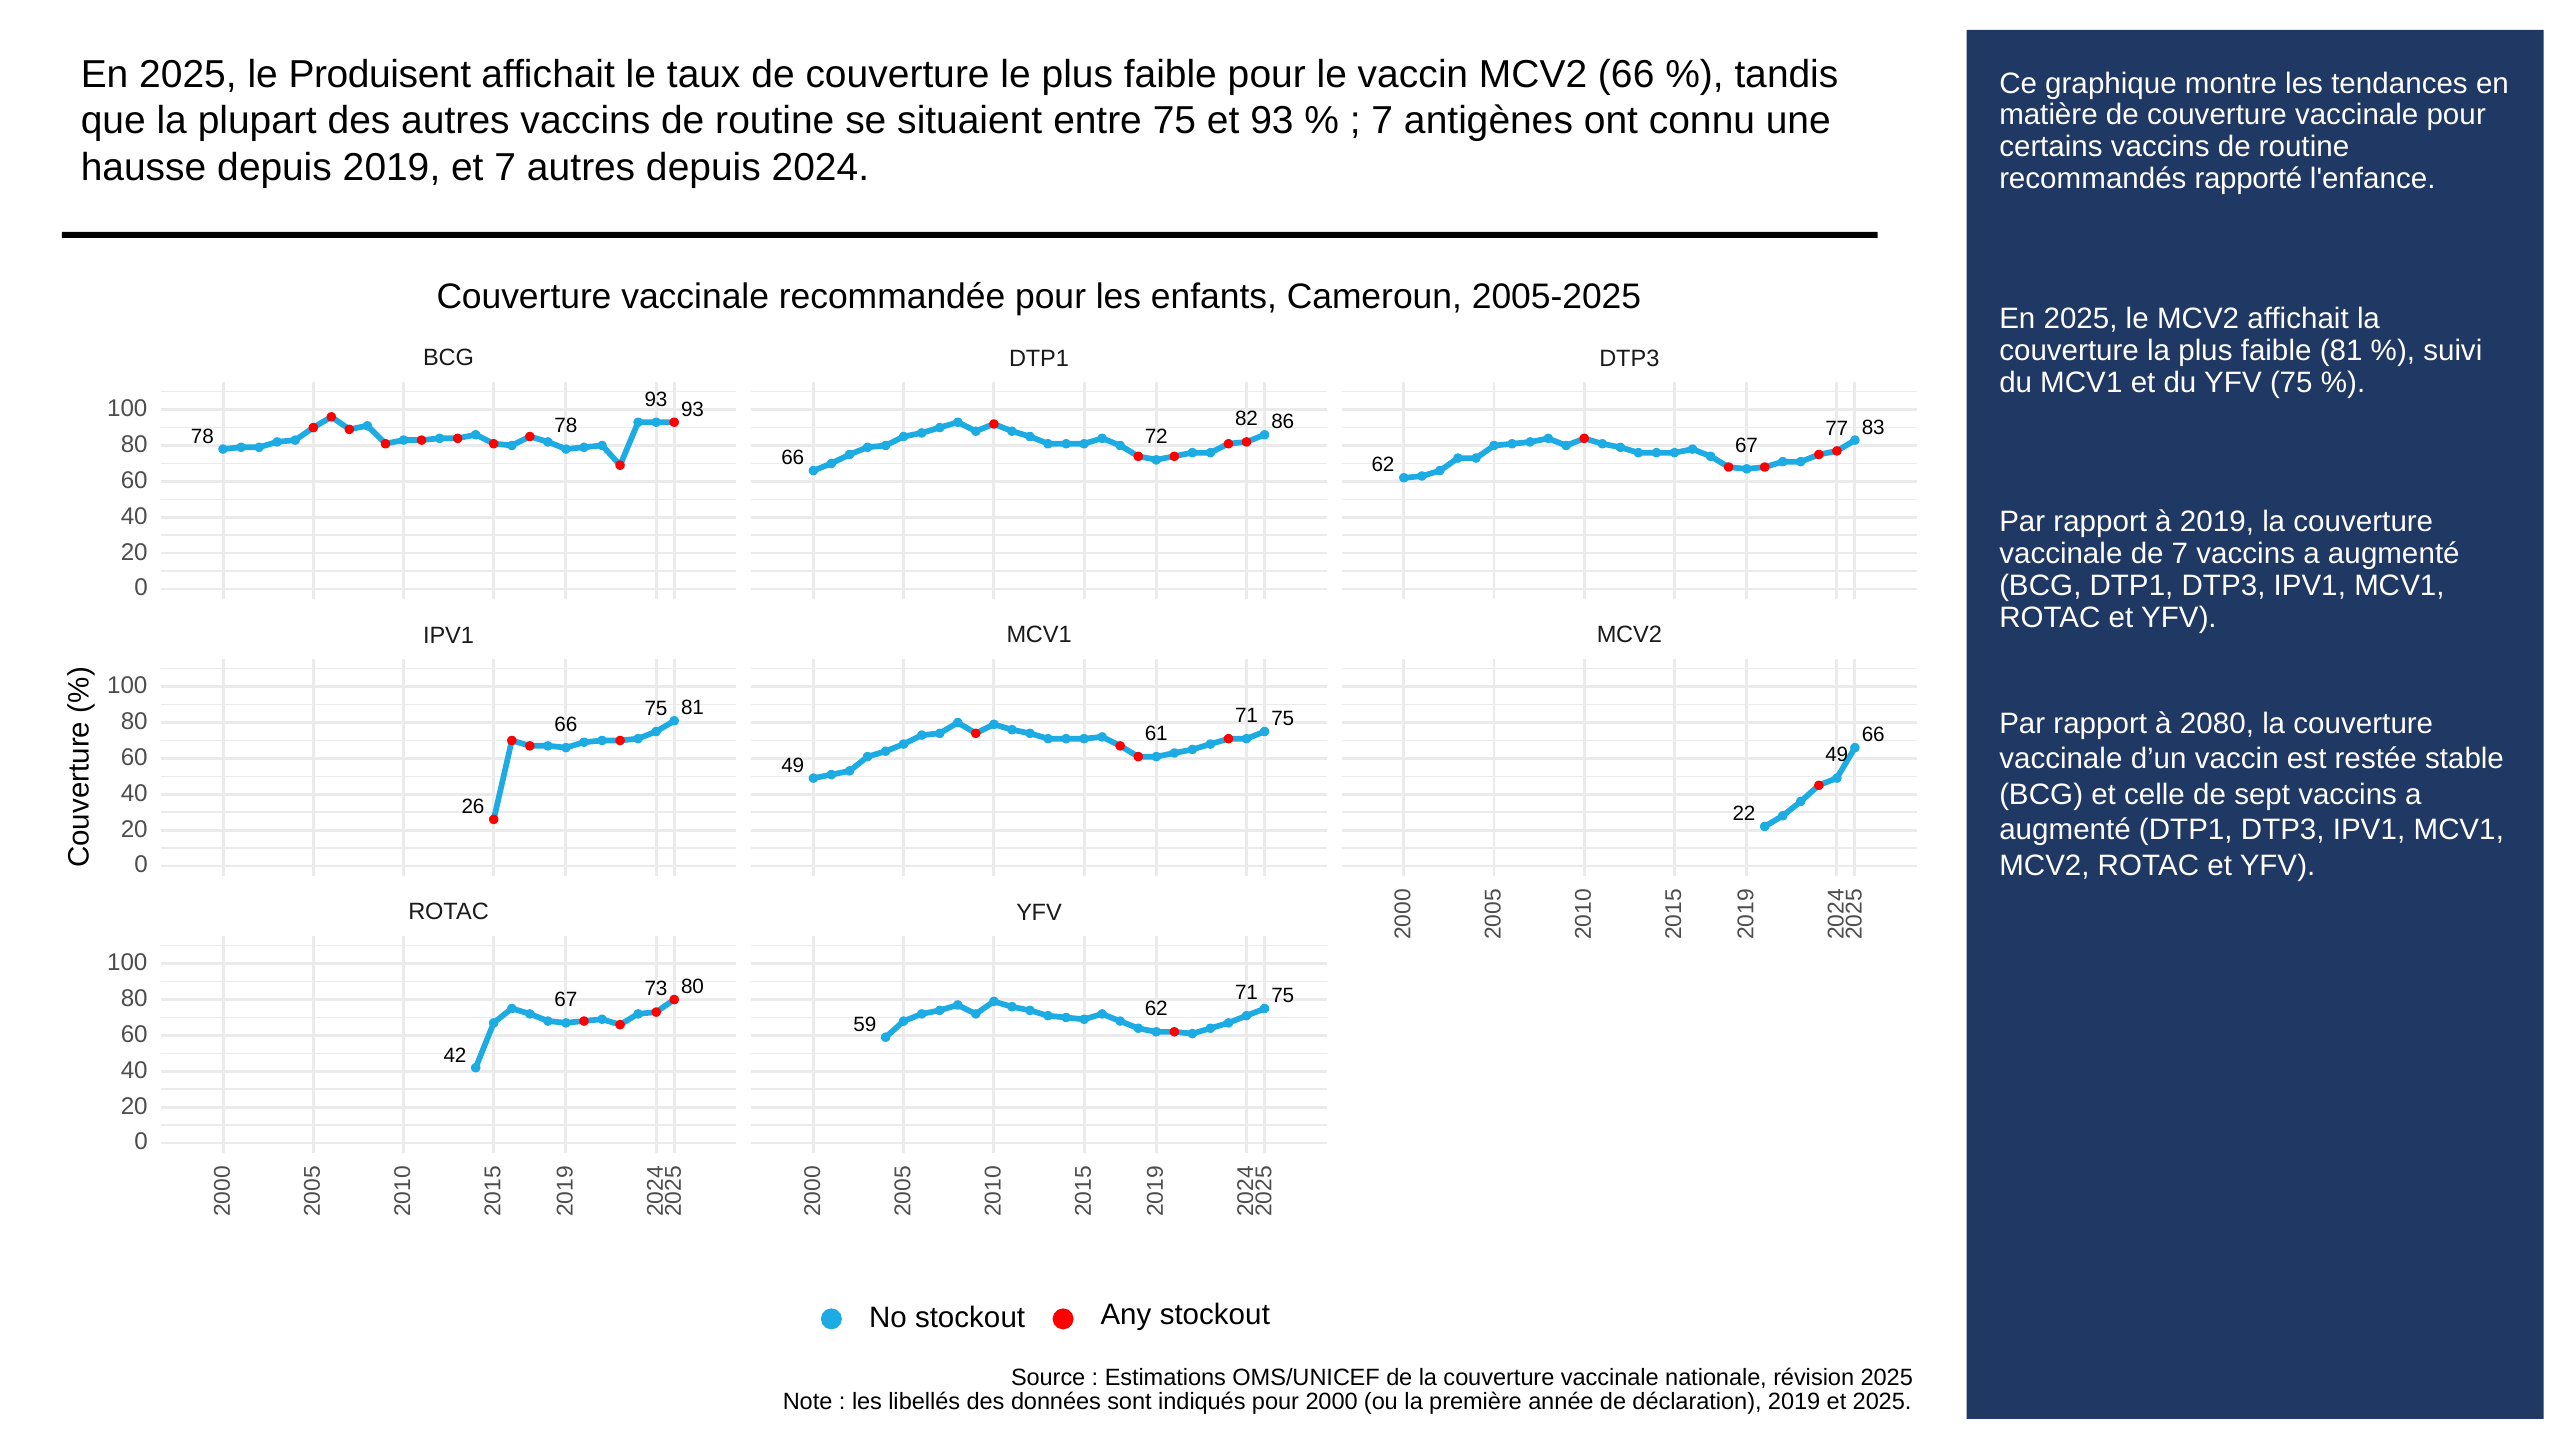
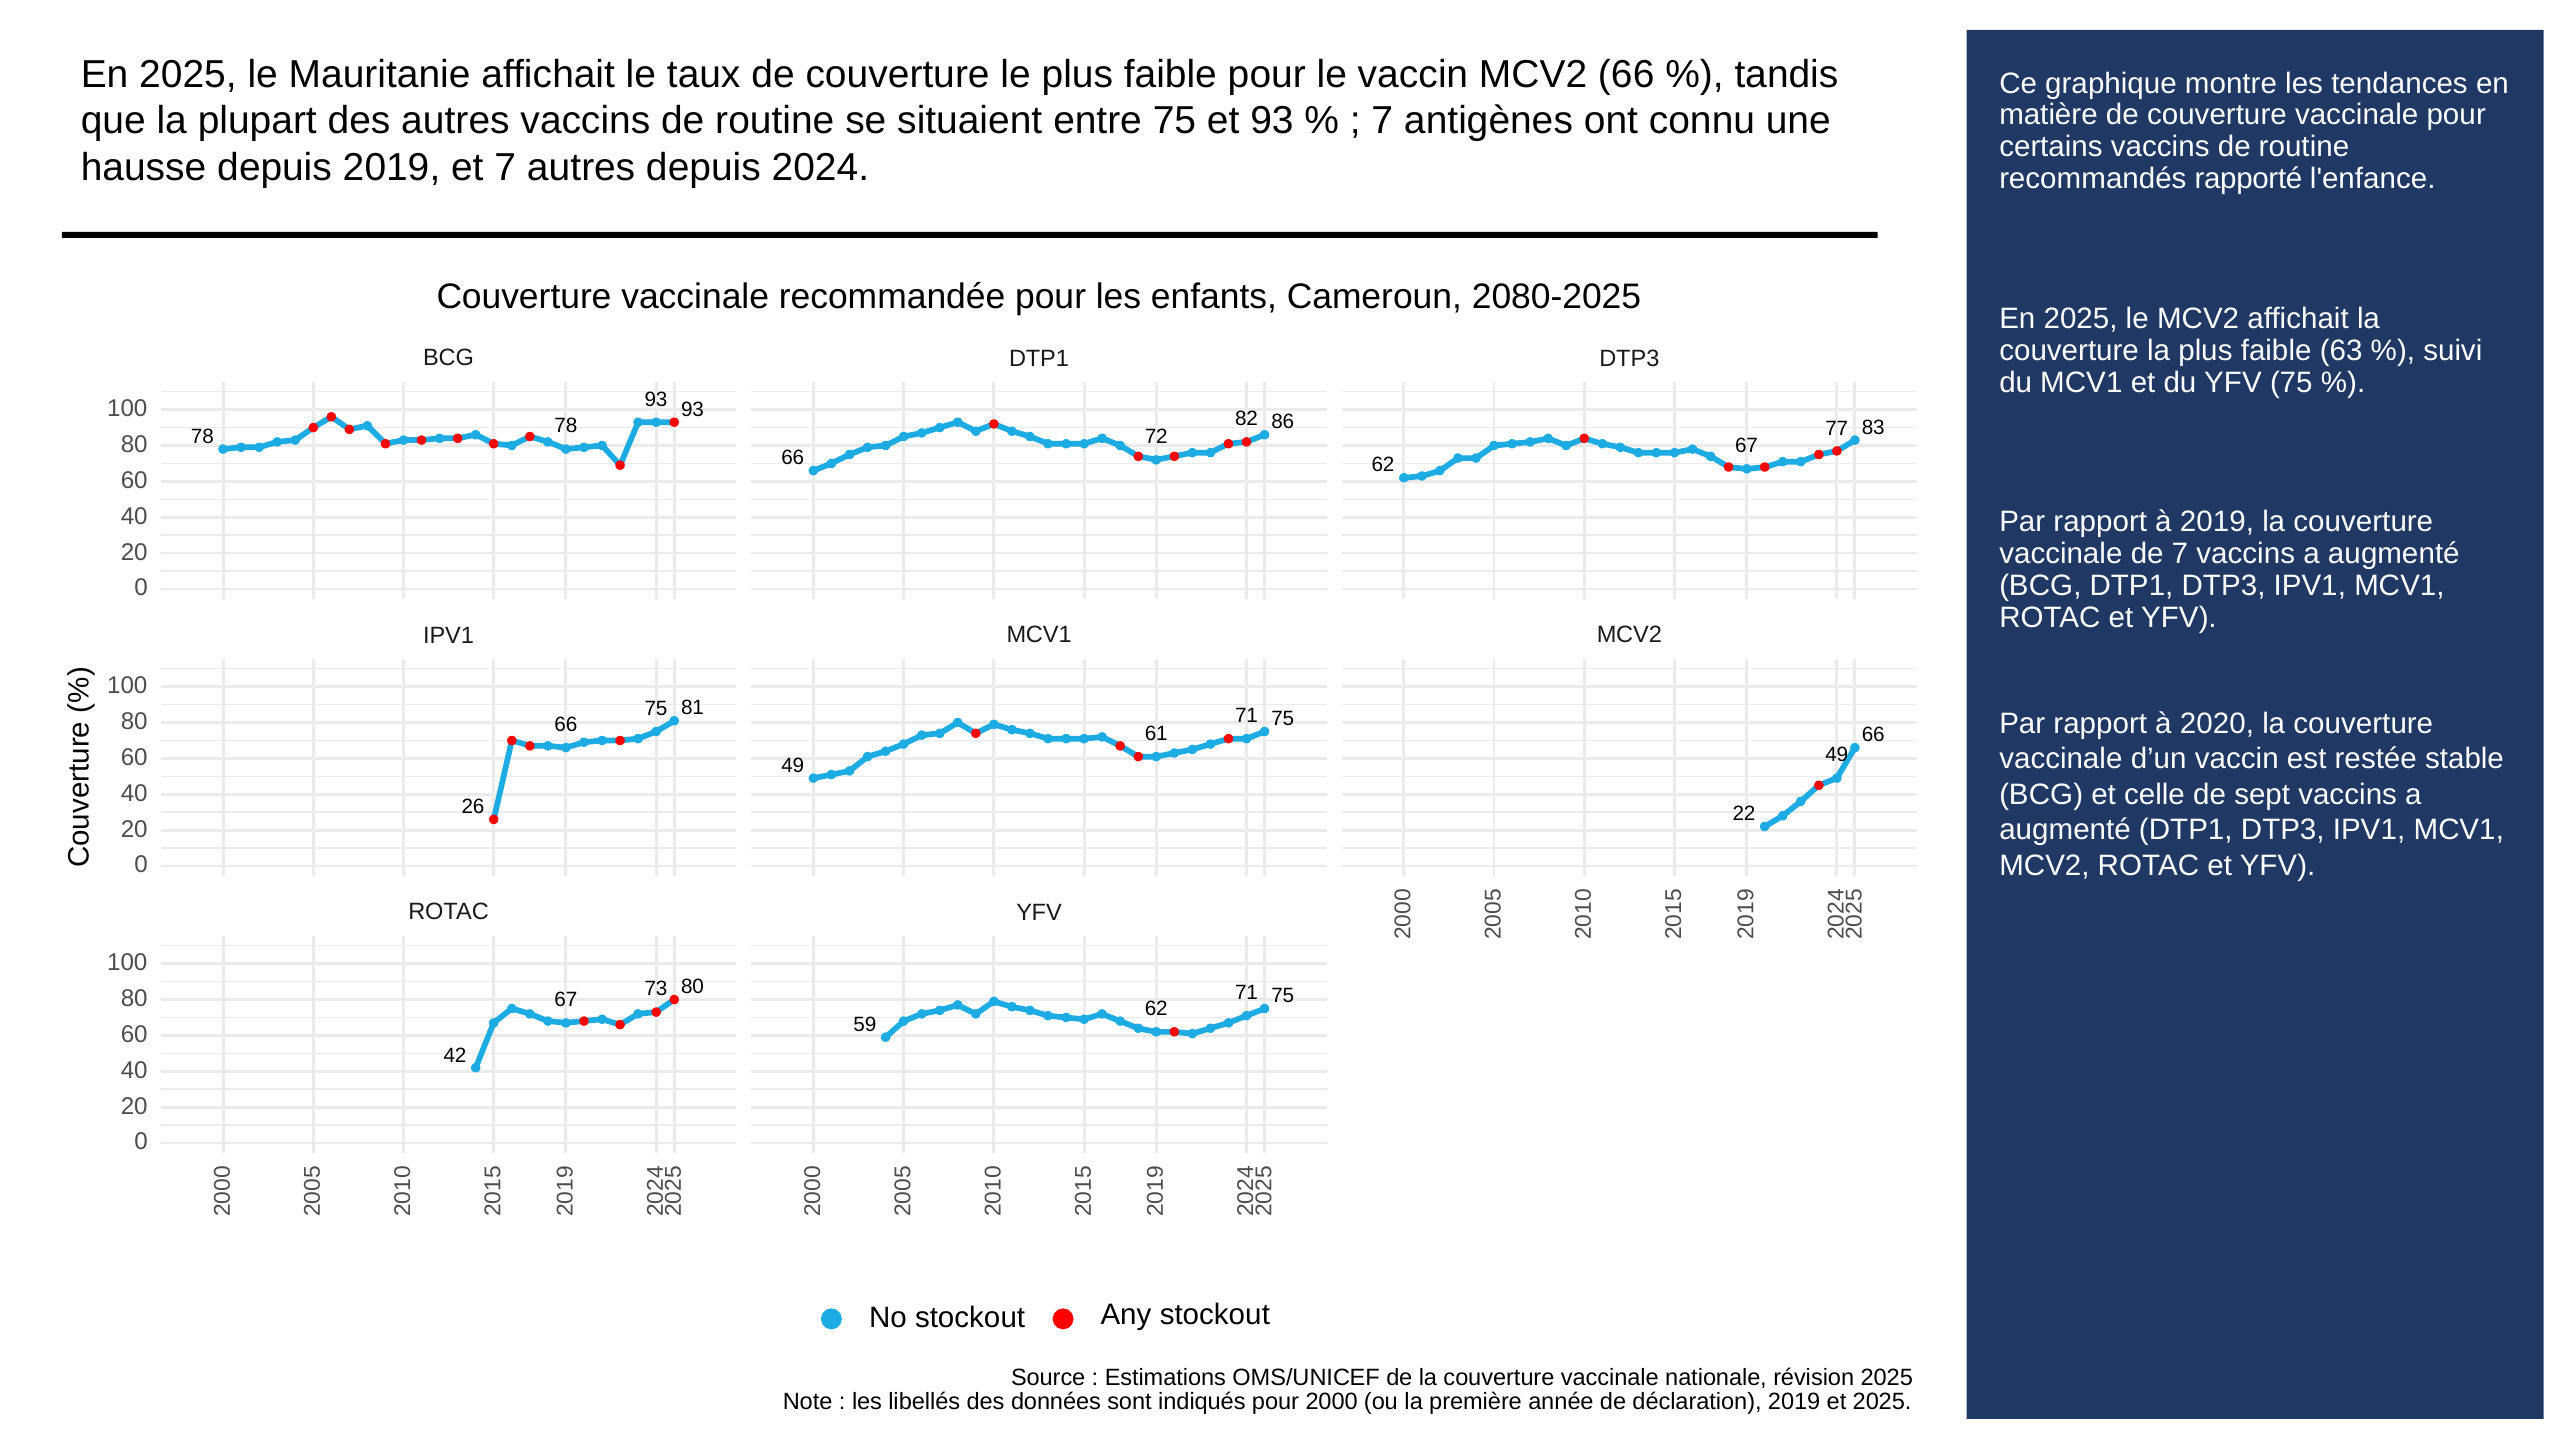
Produisent: Produisent -> Mauritanie
2005-2025: 2005-2025 -> 2080-2025
faible 81: 81 -> 63
2080: 2080 -> 2020
